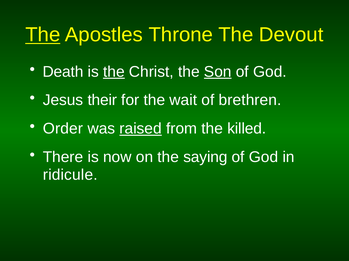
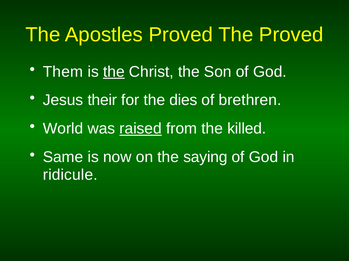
The at (43, 35) underline: present -> none
Apostles Throne: Throne -> Proved
The Devout: Devout -> Proved
Death: Death -> Them
Son underline: present -> none
wait: wait -> dies
Order: Order -> World
There: There -> Same
